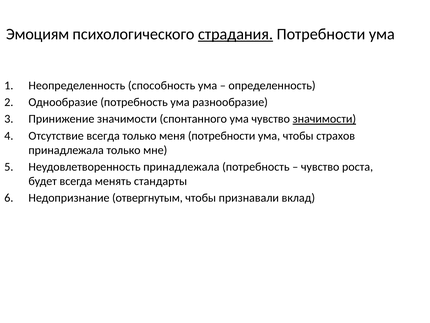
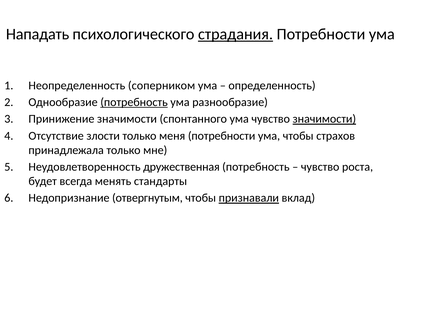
Эмоциям: Эмоциям -> Нападать
способность: способность -> соперником
потребность at (134, 102) underline: none -> present
Отсутствие всегда: всегда -> злости
Неудовлетворенность принадлежала: принадлежала -> дружественная
признавали underline: none -> present
